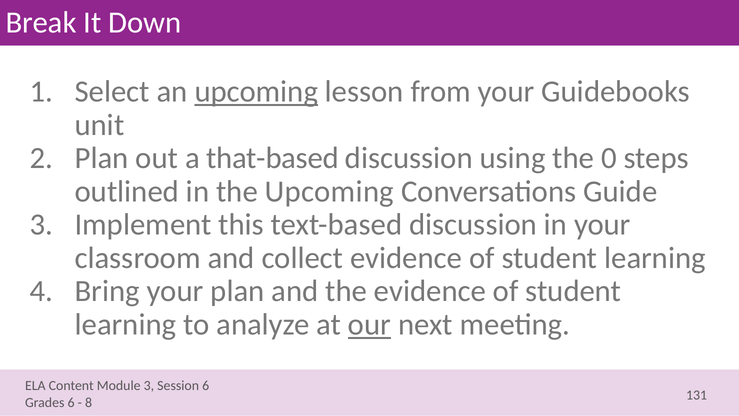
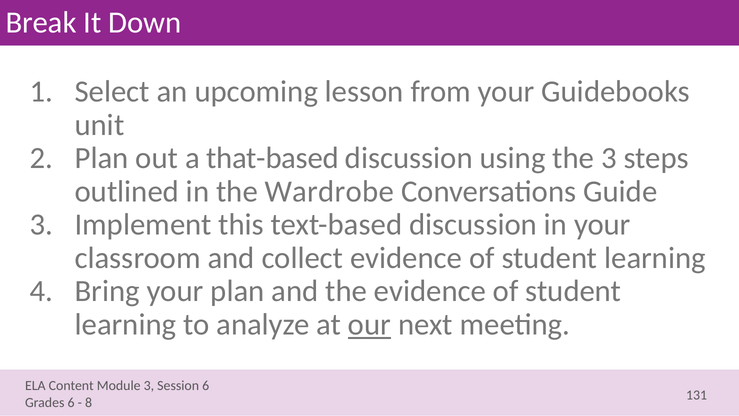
upcoming at (256, 92) underline: present -> none
the 0: 0 -> 3
the Upcoming: Upcoming -> Wardrobe
